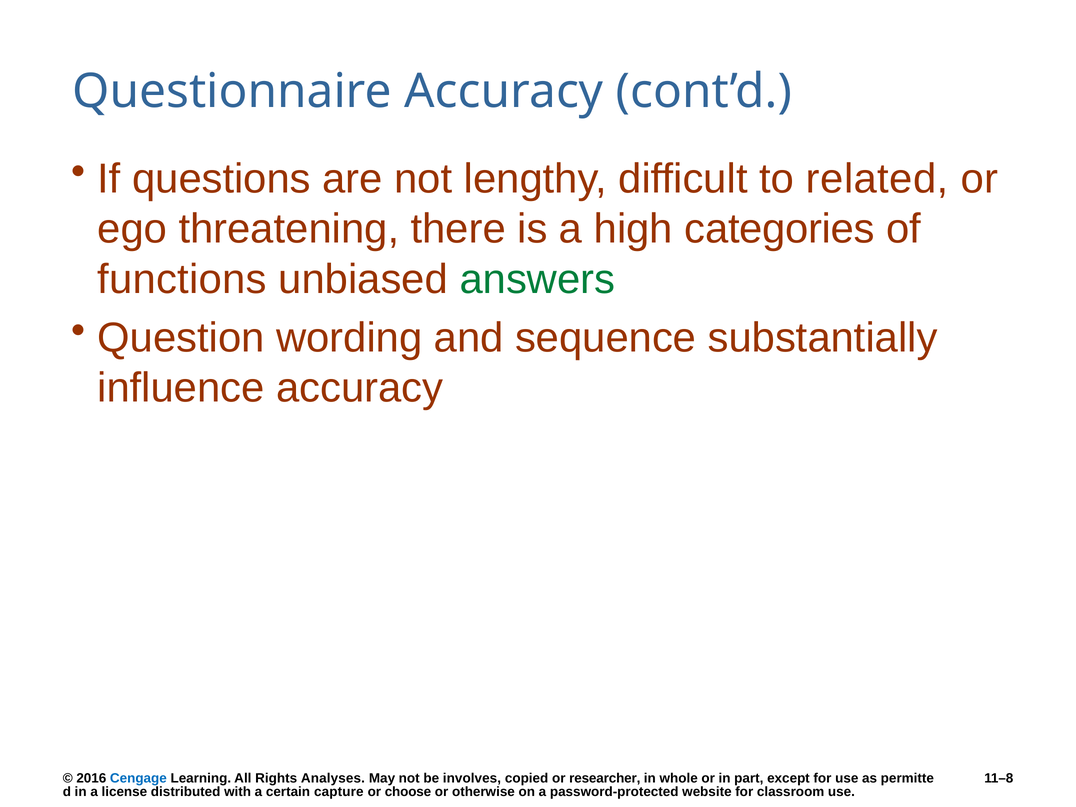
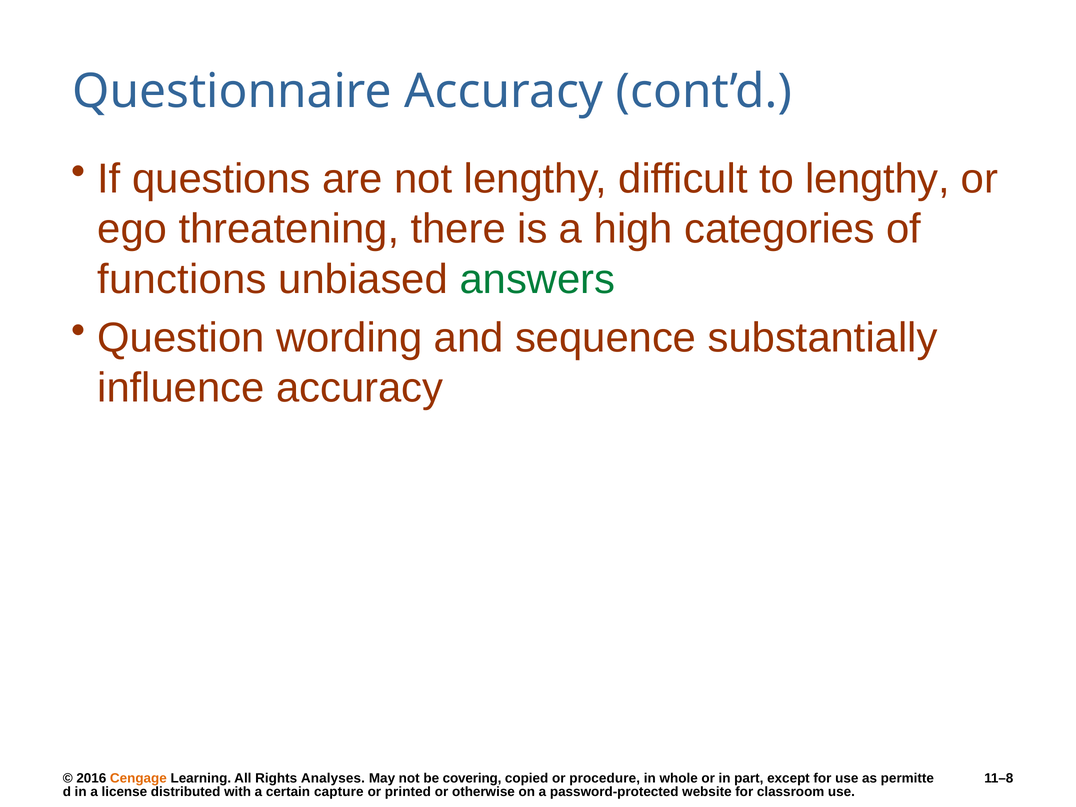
to related: related -> lengthy
Cengage colour: blue -> orange
involves: involves -> covering
researcher: researcher -> procedure
choose: choose -> printed
